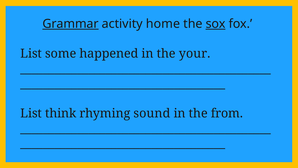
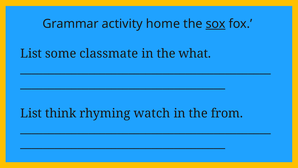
Grammar underline: present -> none
happened: happened -> classmate
your: your -> what
sound: sound -> watch
